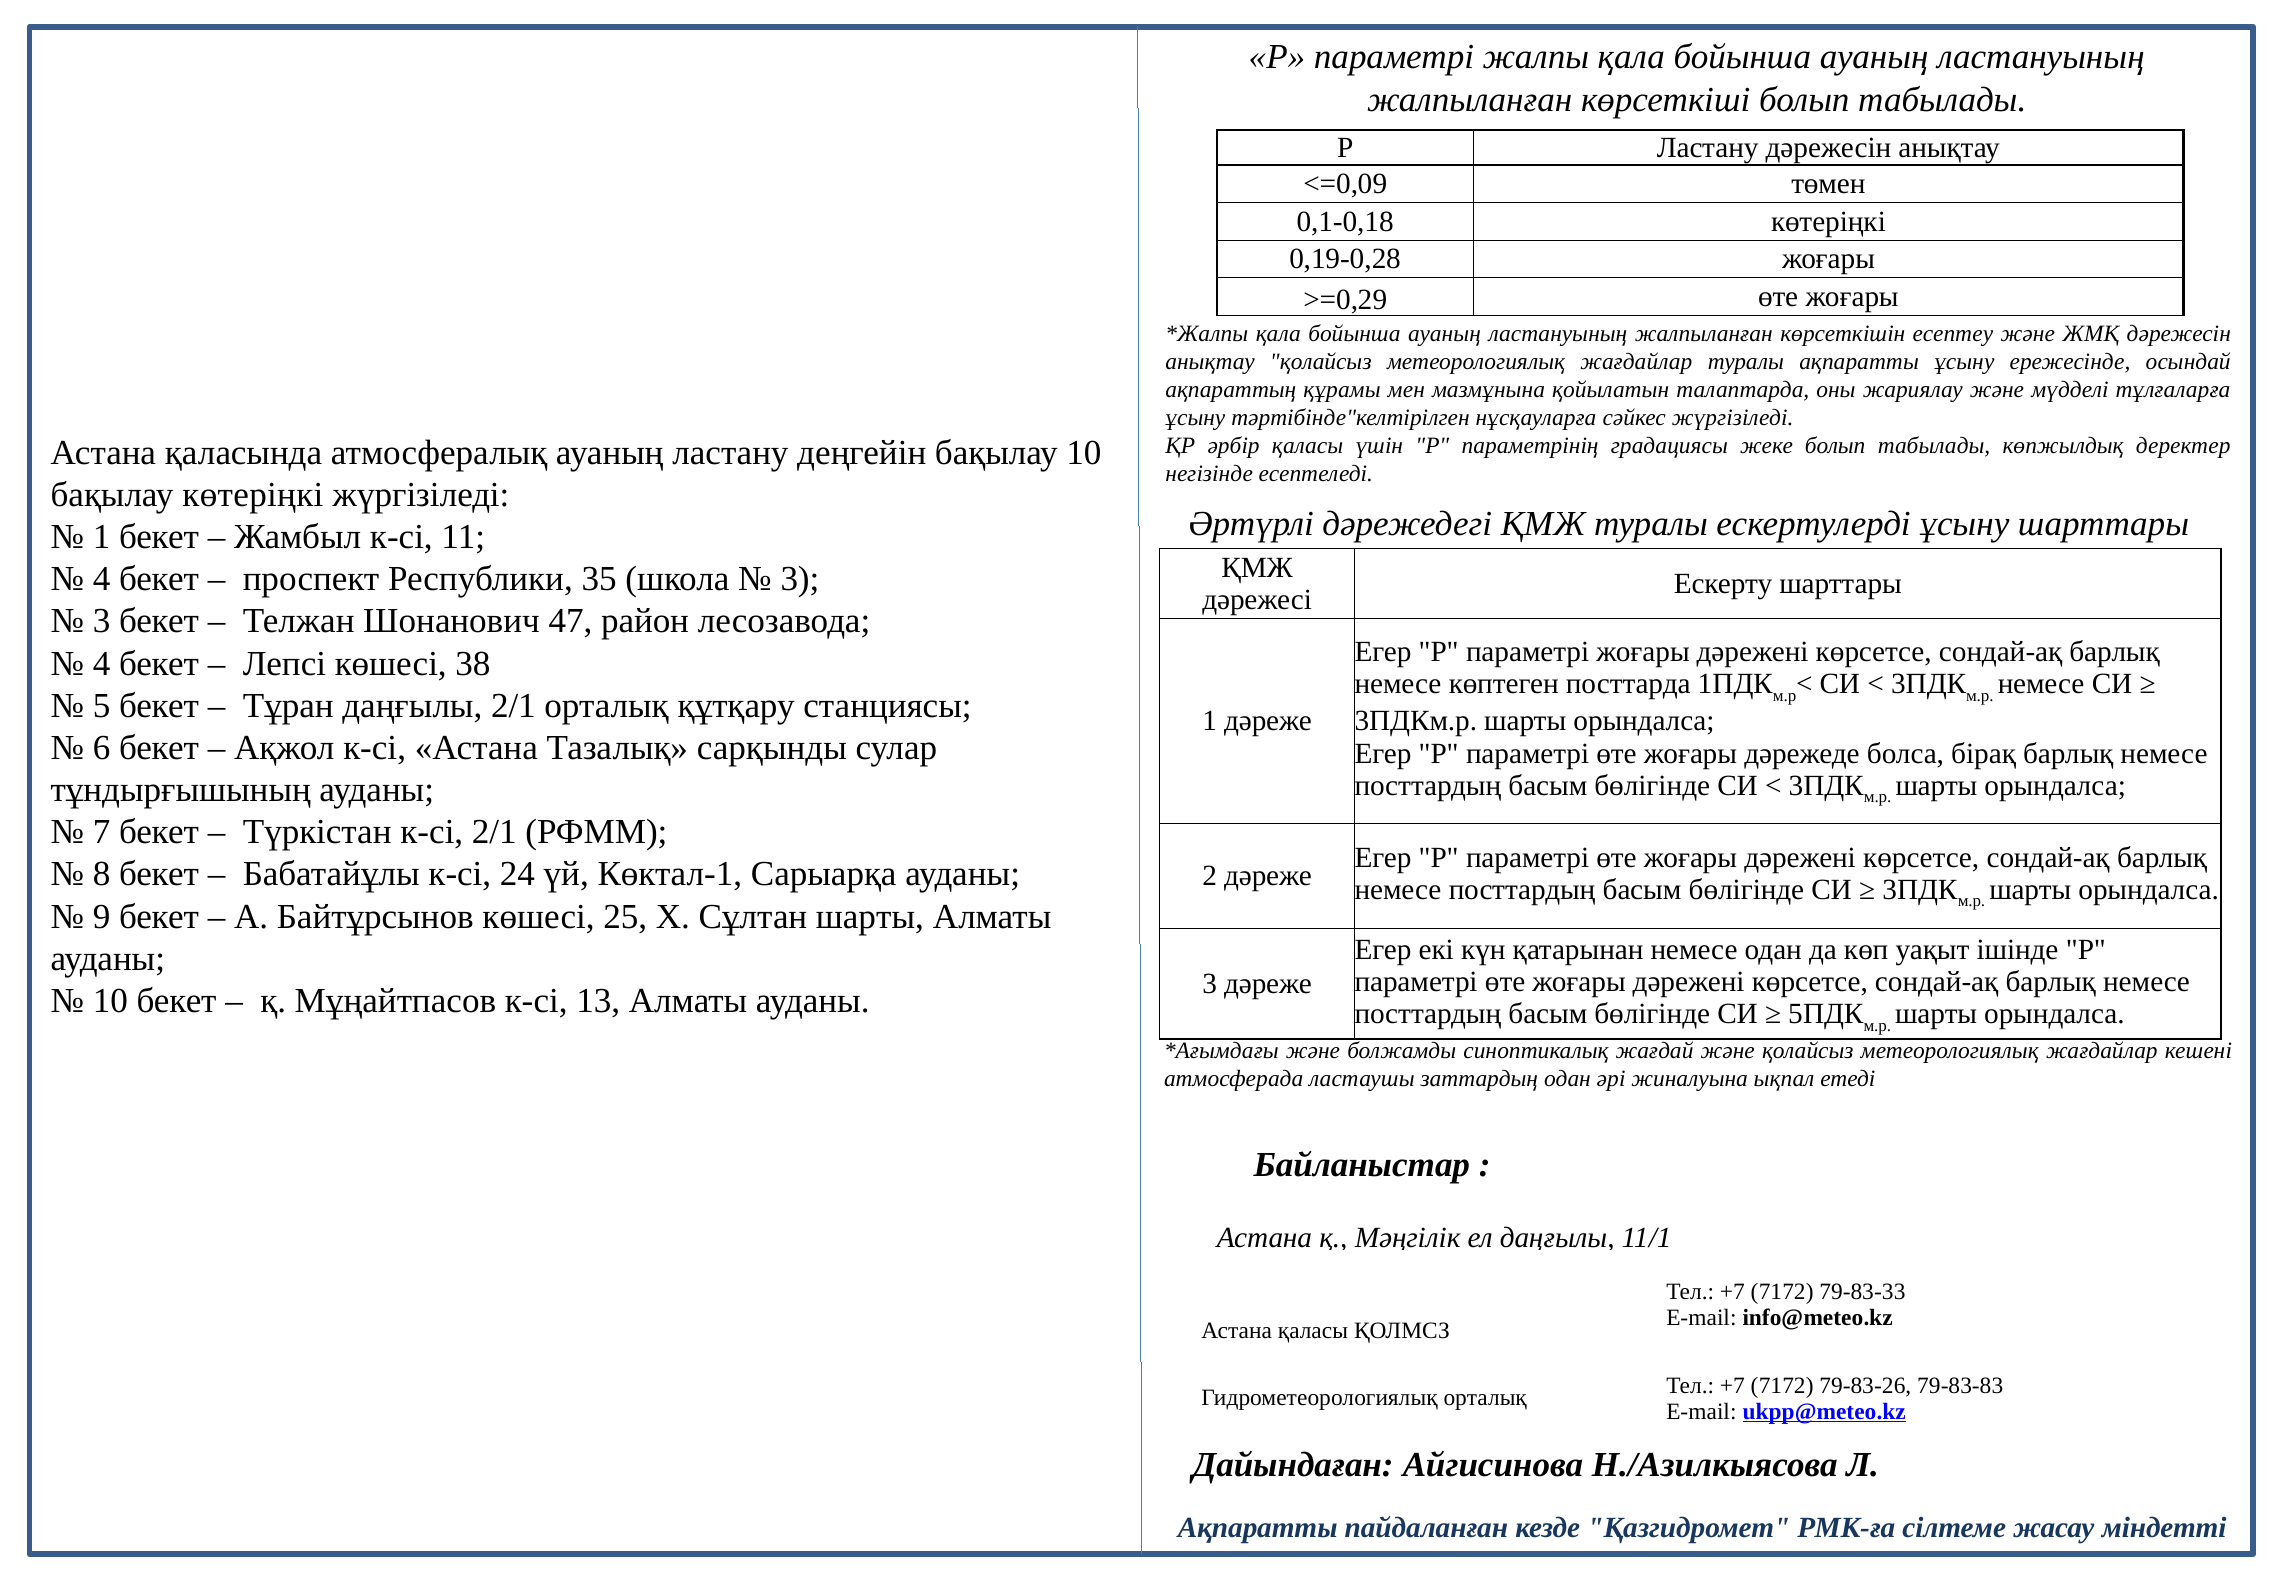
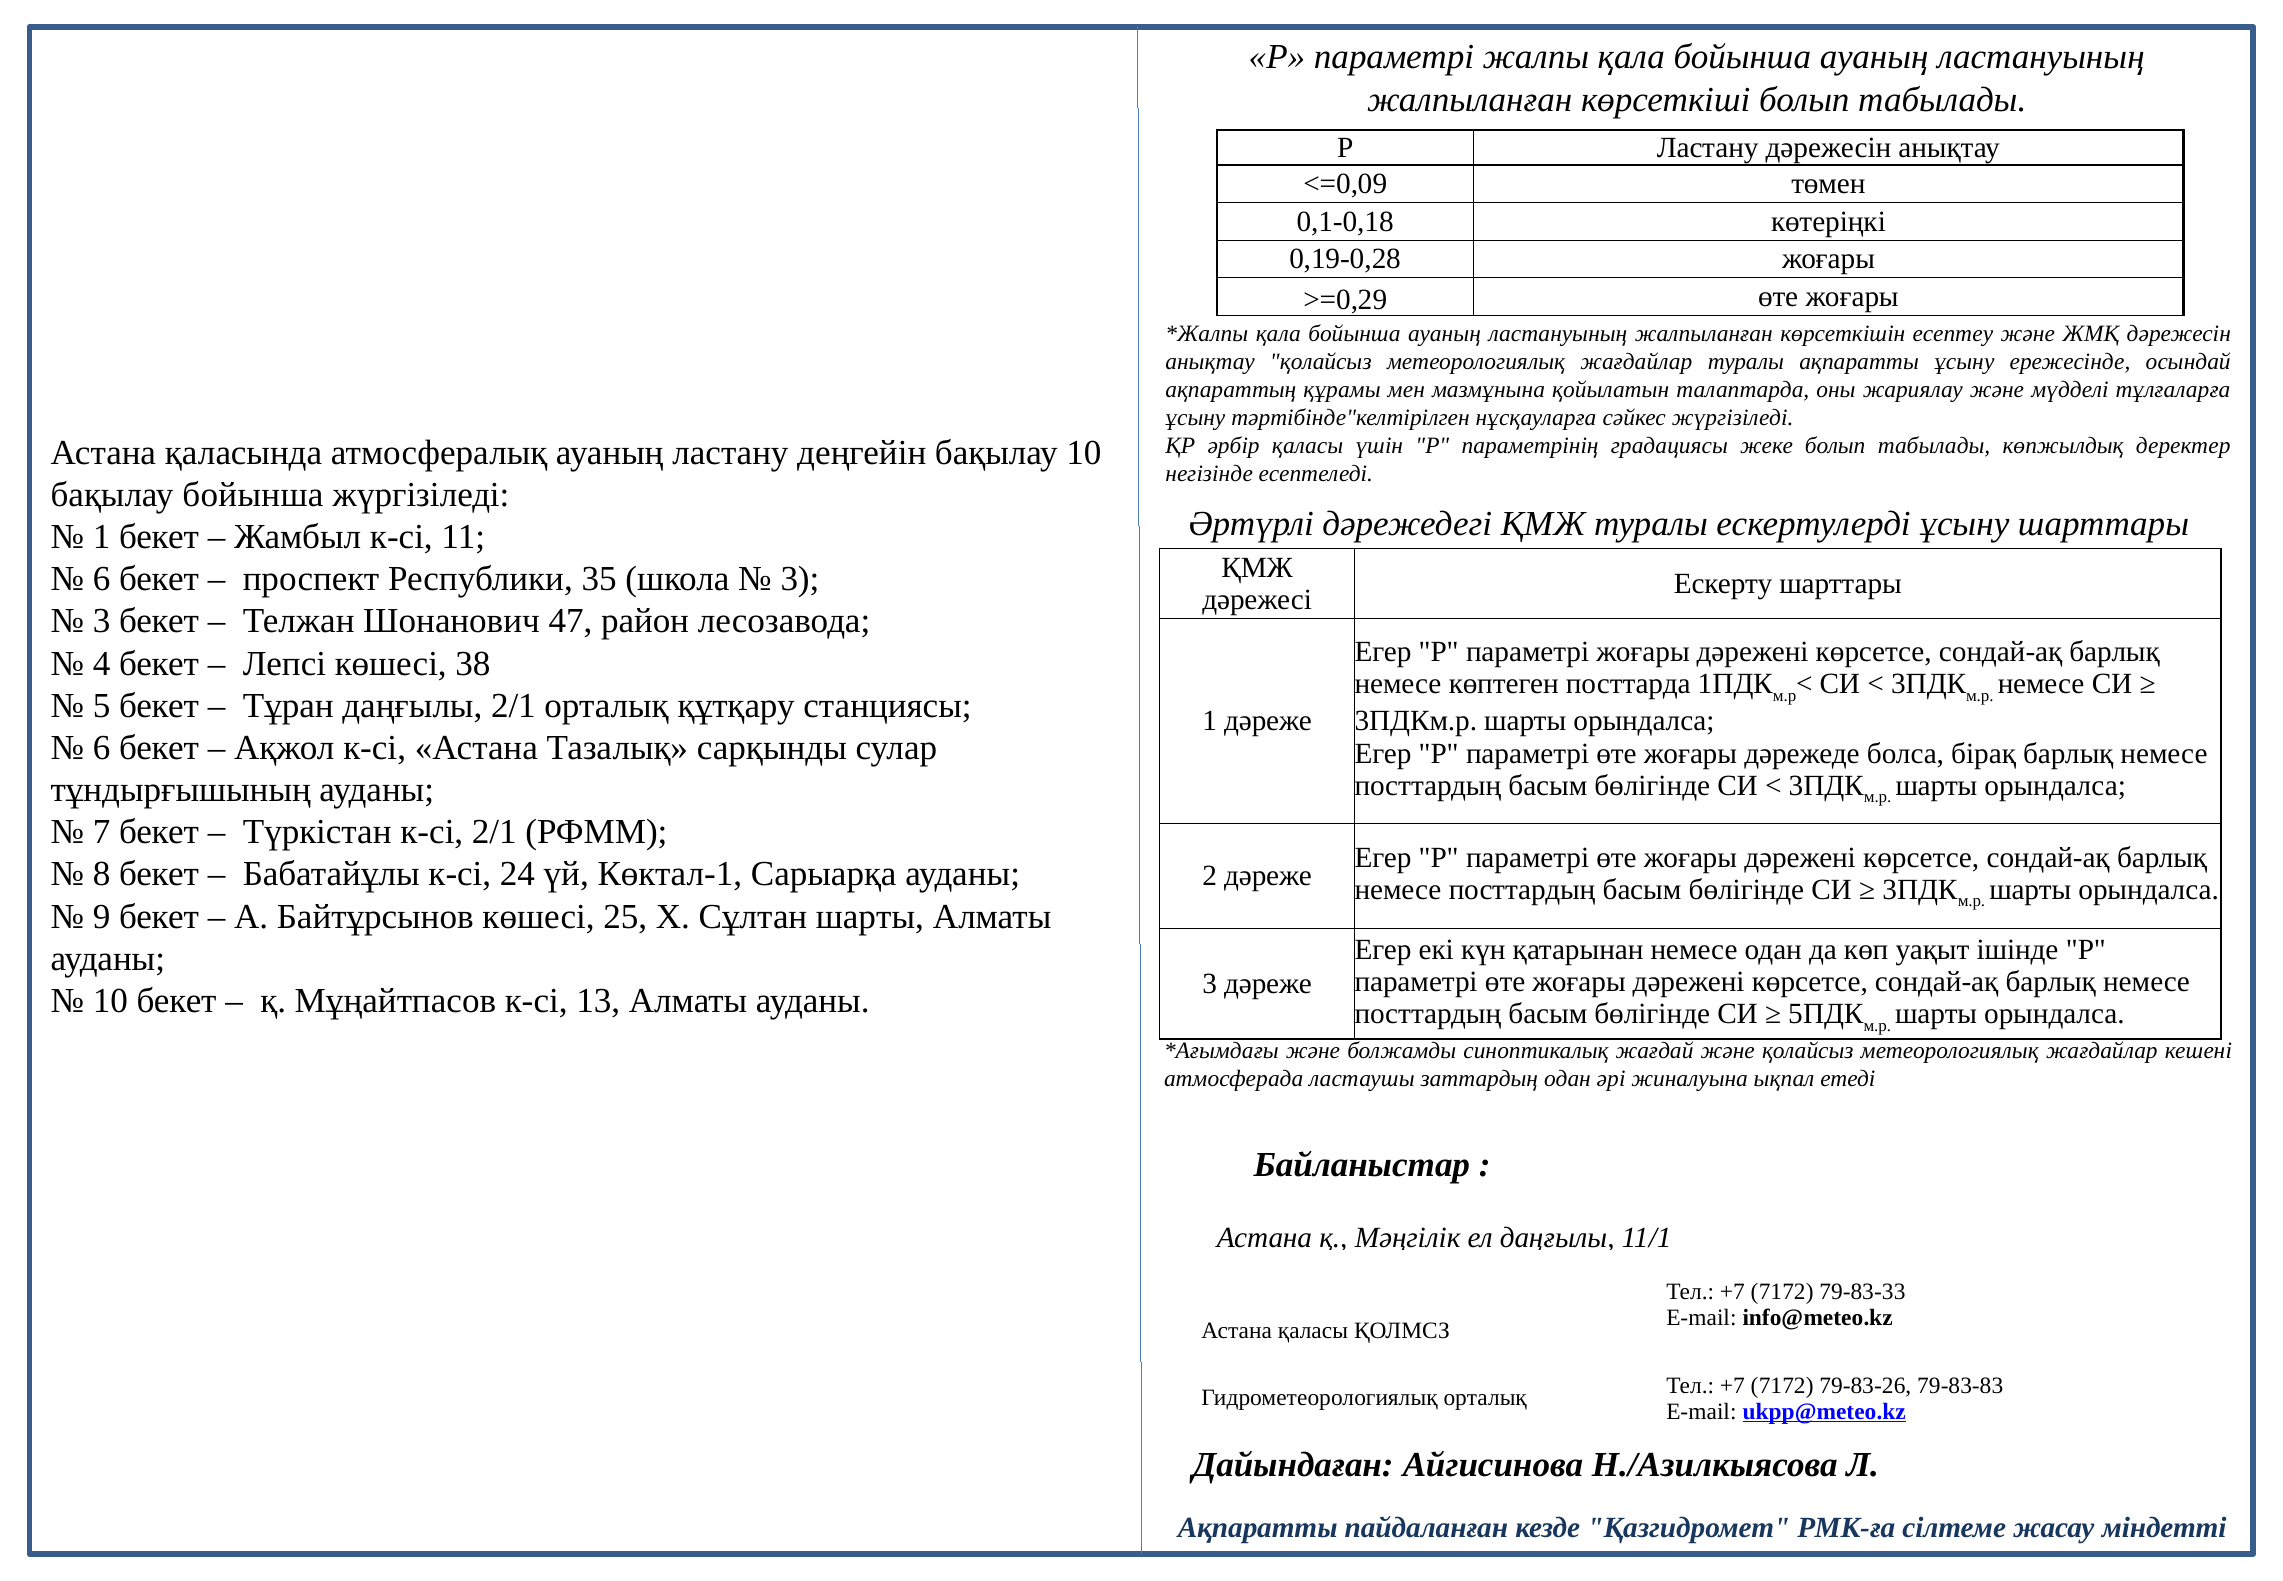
бақылау көтеріңкі: көтеріңкі -> бойынша
4 at (102, 579): 4 -> 6
